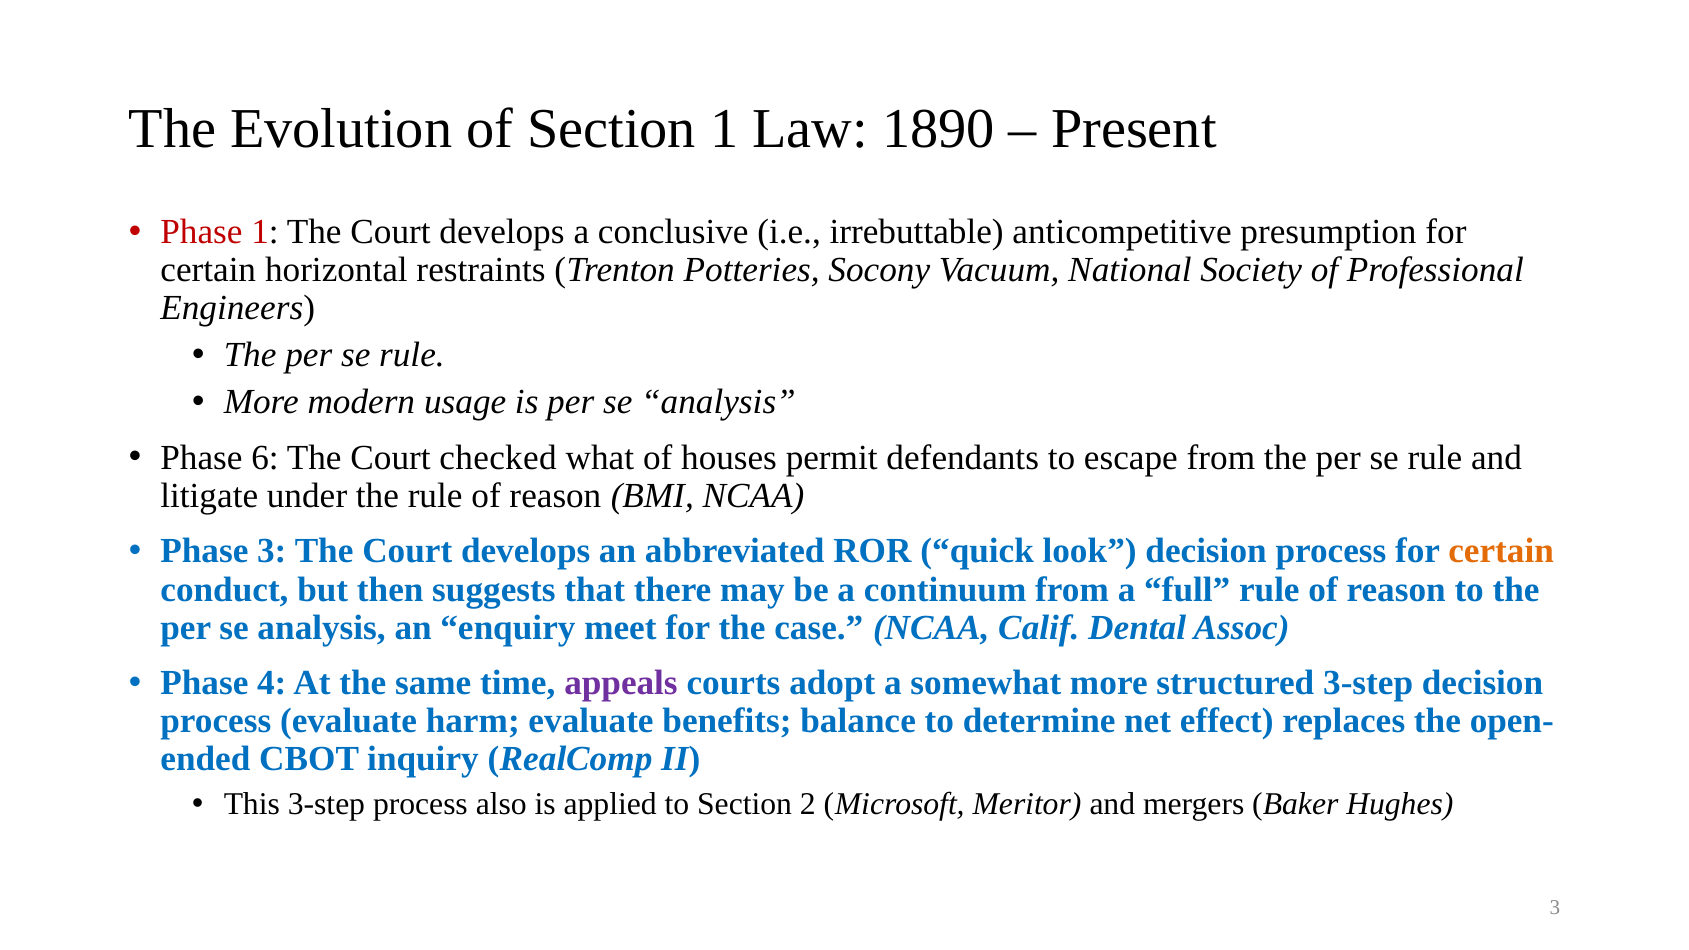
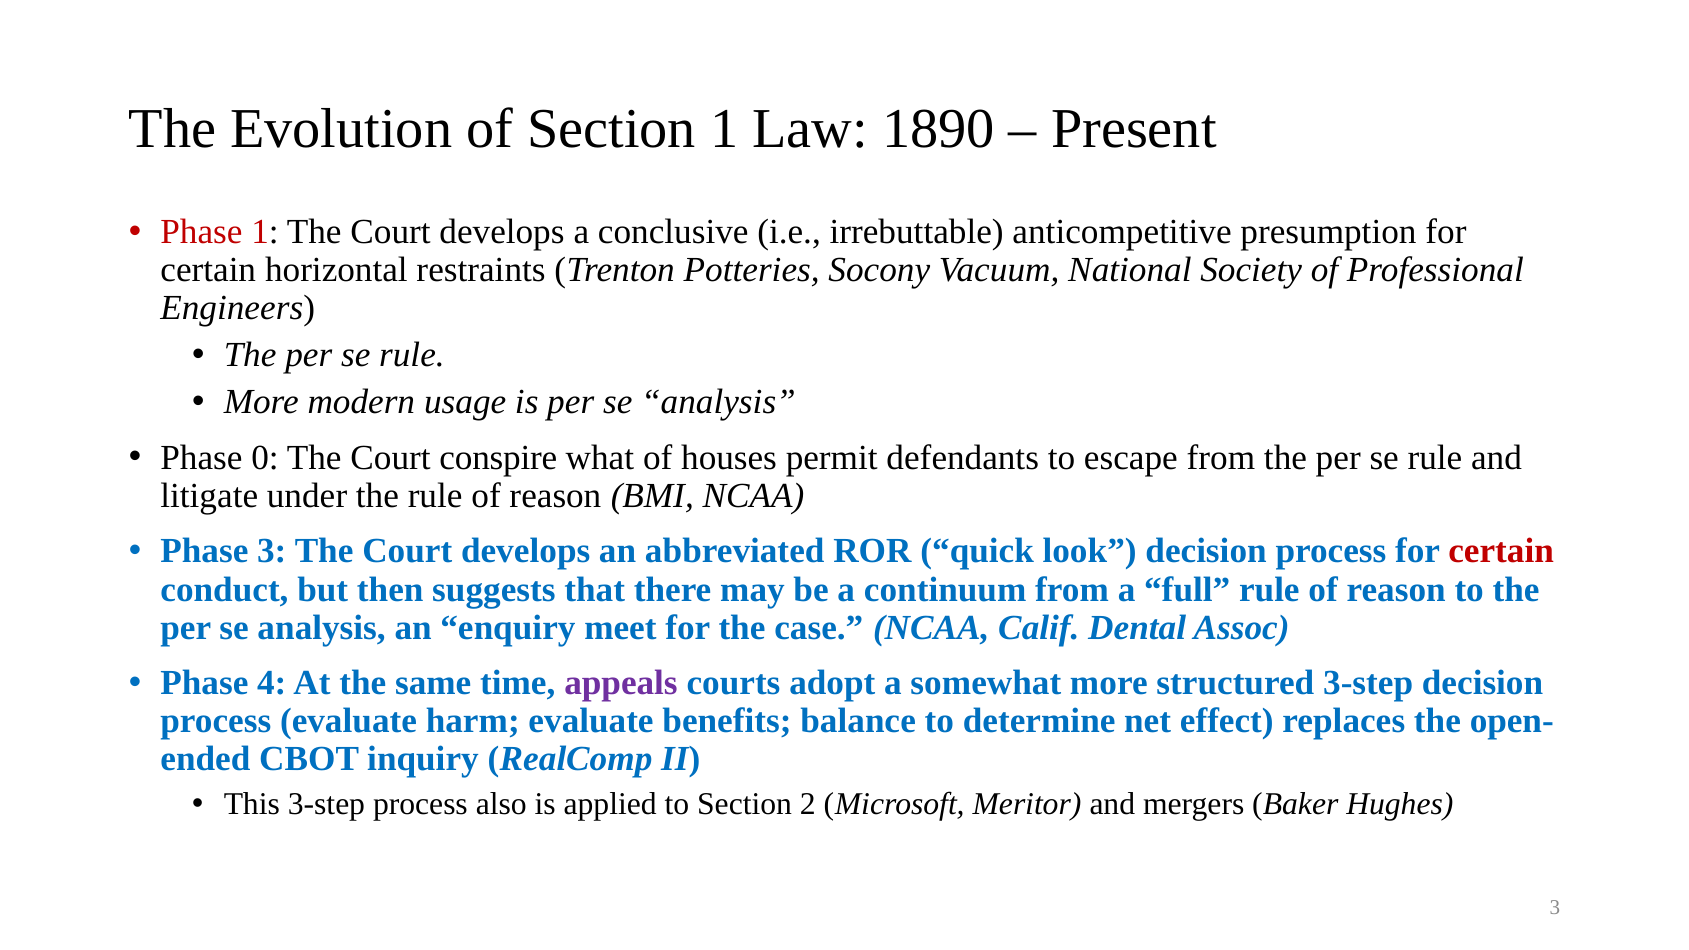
6: 6 -> 0
checked: checked -> conspire
certain at (1501, 551) colour: orange -> red
